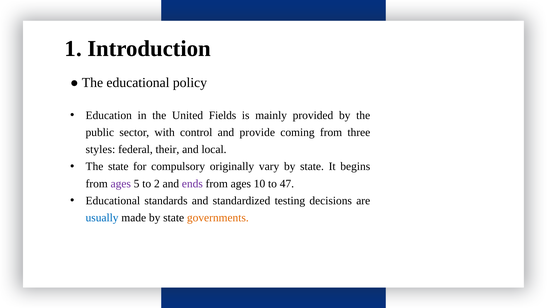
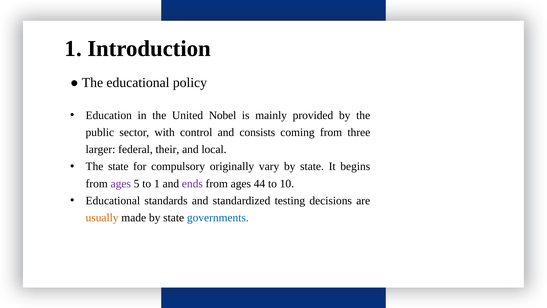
Fields: Fields -> Nobel
provide: provide -> consists
styles: styles -> larger
to 2: 2 -> 1
10: 10 -> 44
47: 47 -> 10
usually colour: blue -> orange
governments colour: orange -> blue
